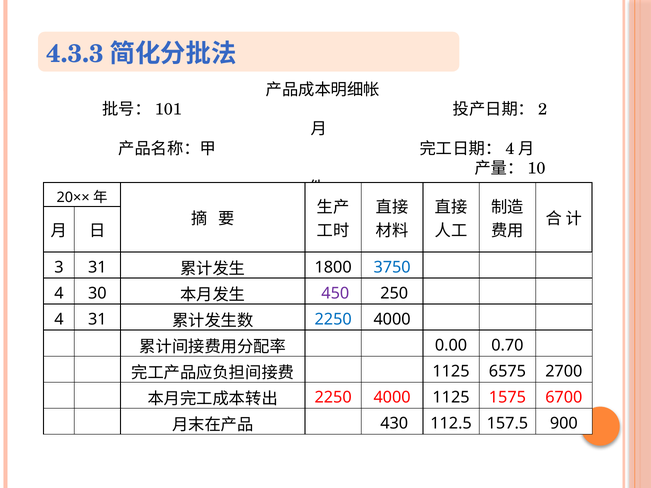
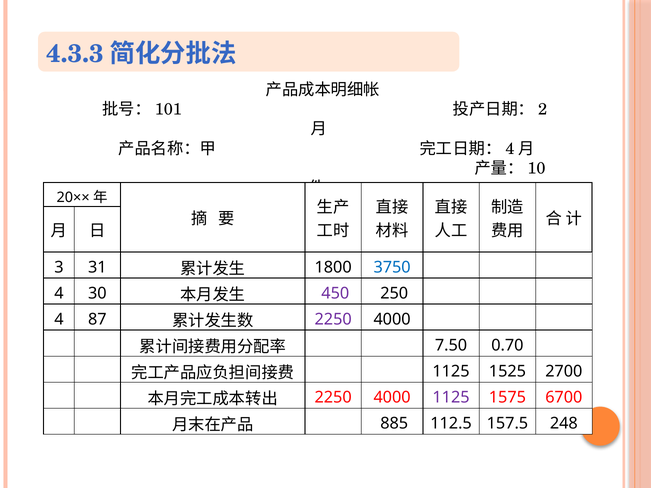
4 31: 31 -> 87
2250 at (333, 319) colour: blue -> purple
0.00: 0.00 -> 7.50
6575: 6575 -> 1525
1125 at (451, 398) colour: black -> purple
430: 430 -> 885
900: 900 -> 248
